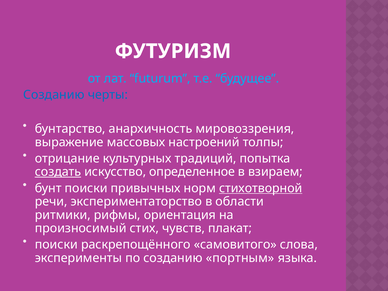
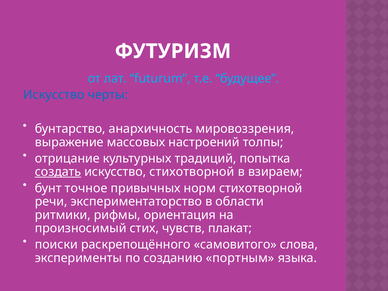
Созданию at (54, 95): Созданию -> Искусство
искусство определенное: определенное -> стихотворной
бунт поиски: поиски -> точное
стихотворной at (261, 188) underline: present -> none
